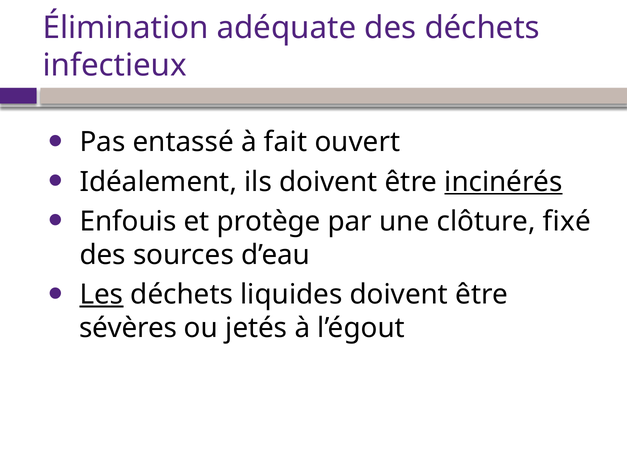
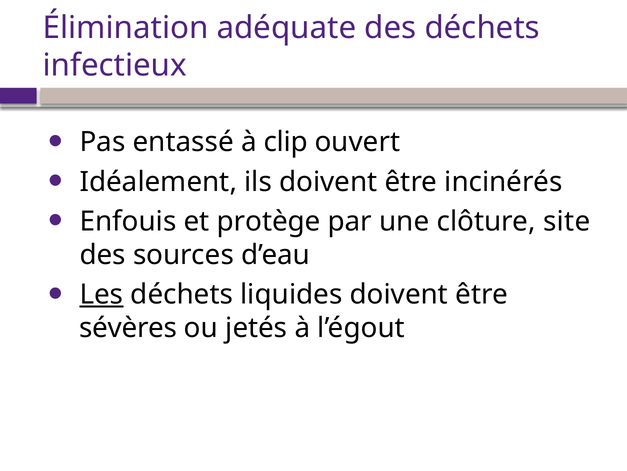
fait: fait -> clip
incinérés underline: present -> none
fixé: fixé -> site
